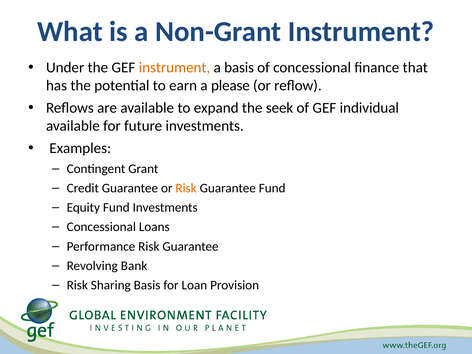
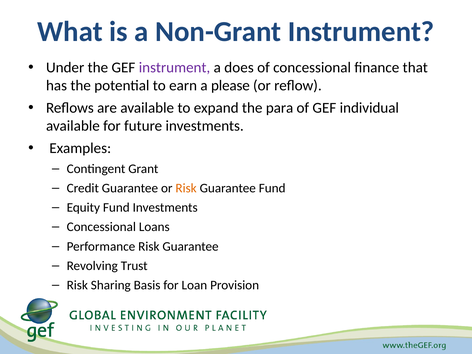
instrument at (175, 68) colour: orange -> purple
a basis: basis -> does
seek: seek -> para
Bank: Bank -> Trust
